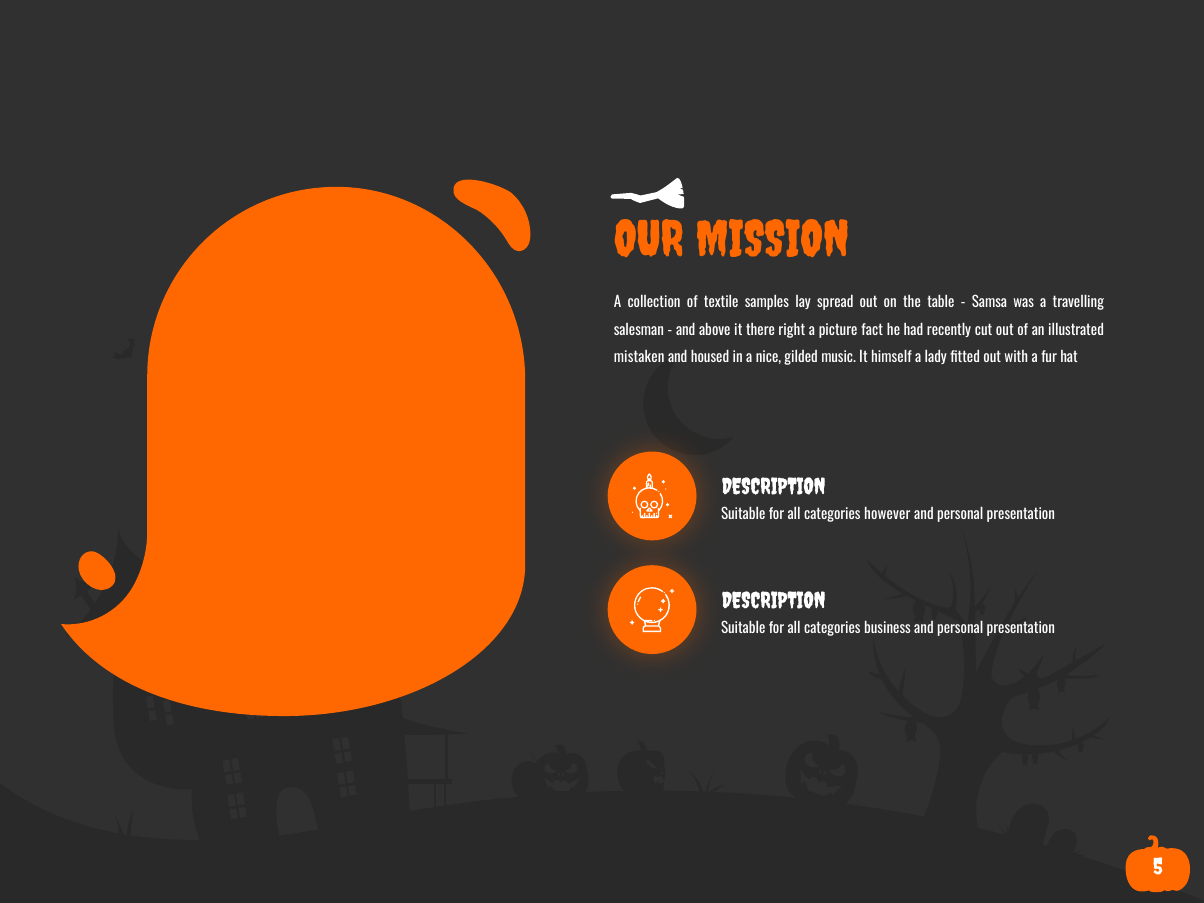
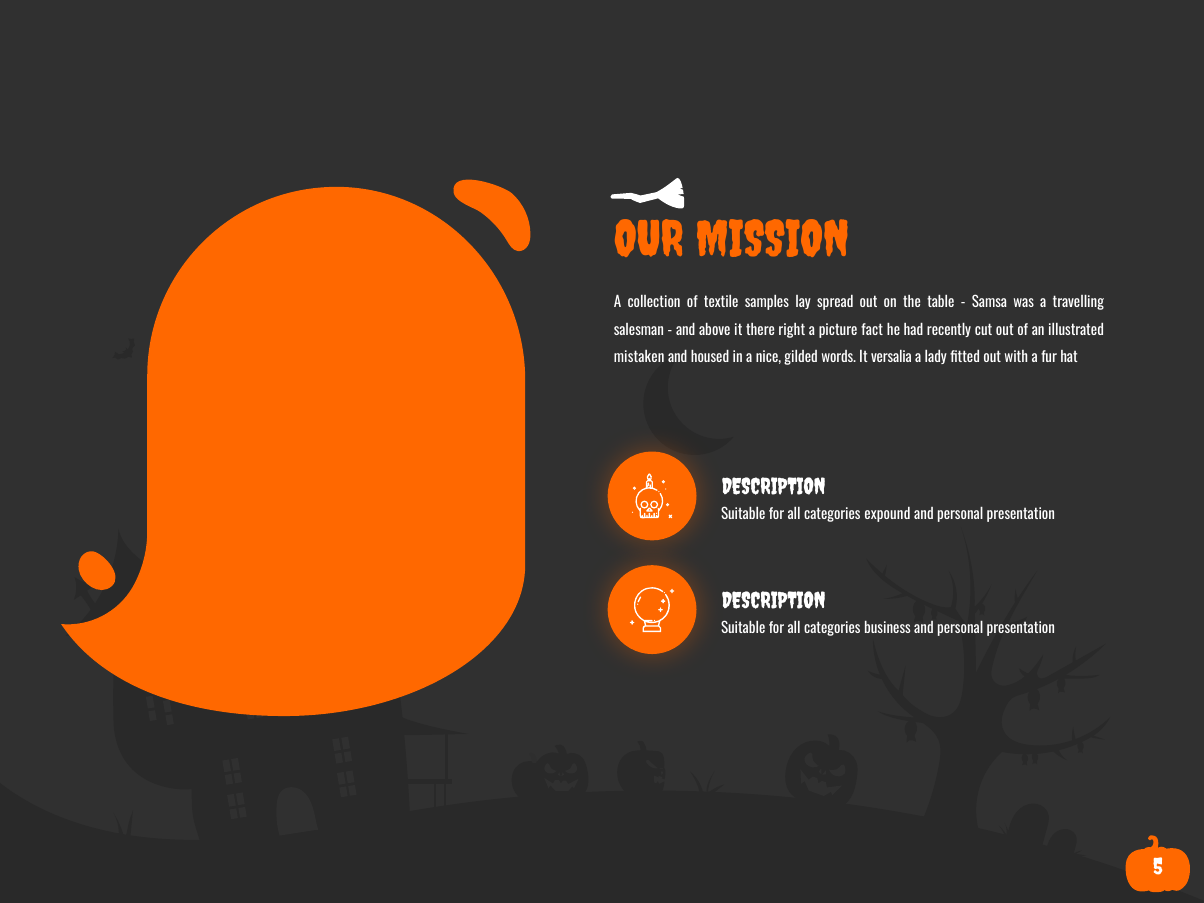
music: music -> words
himself: himself -> versalia
however: however -> expound
